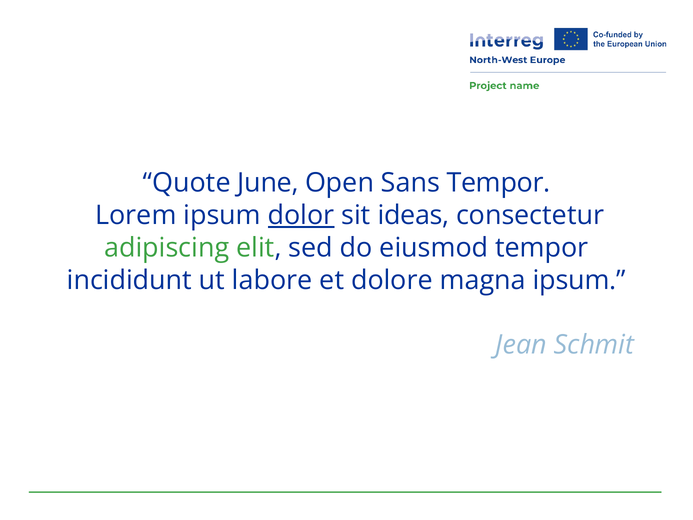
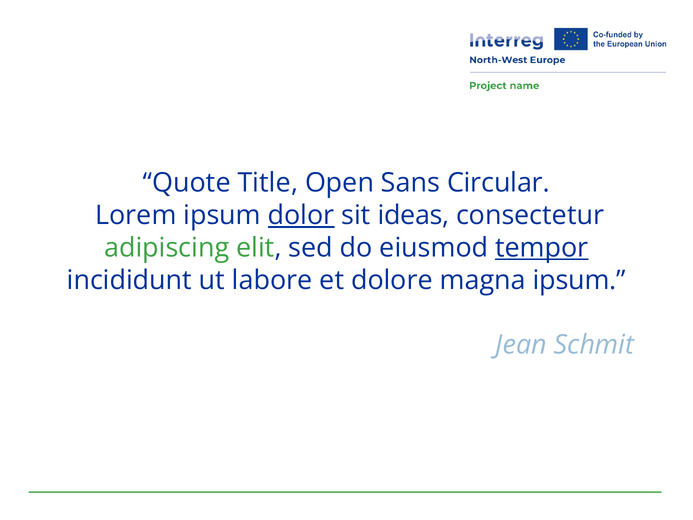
June: June -> Title
Sans Tempor: Tempor -> Circular
tempor at (542, 248) underline: none -> present
